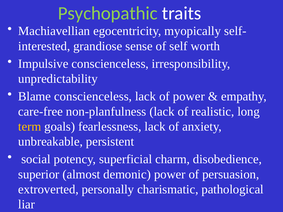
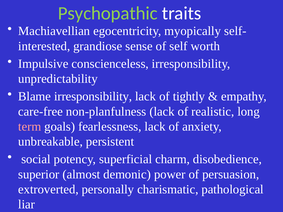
Blame conscienceless: conscienceless -> irresponsibility
of power: power -> tightly
term colour: yellow -> pink
